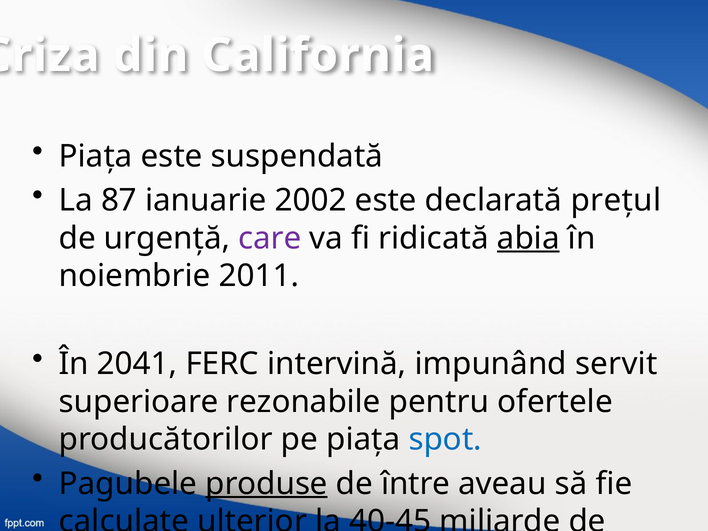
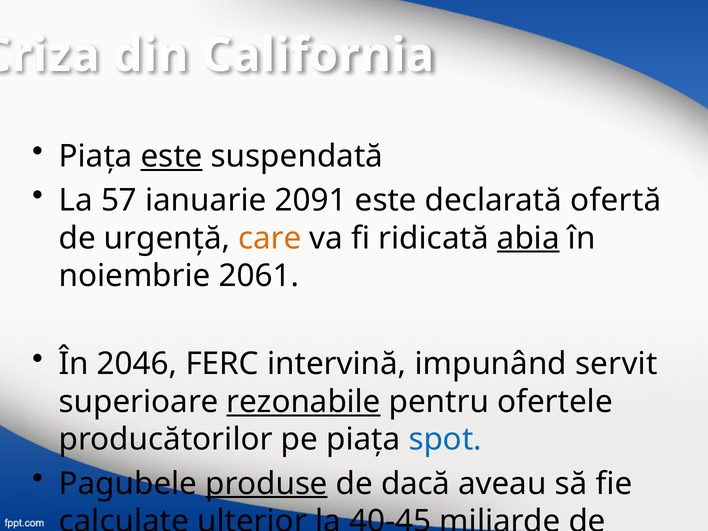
este at (172, 156) underline: none -> present
87: 87 -> 57
2002: 2002 -> 2091
preţul: preţul -> ofertă
care colour: purple -> orange
2011: 2011 -> 2061
2041: 2041 -> 2046
rezonabile underline: none -> present
între: între -> dacă
